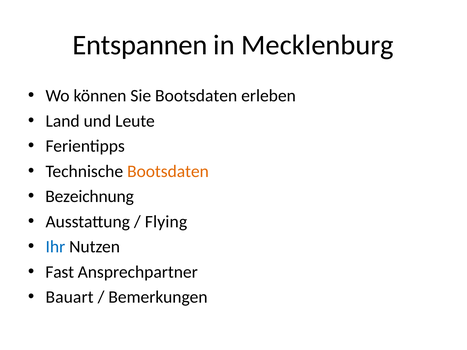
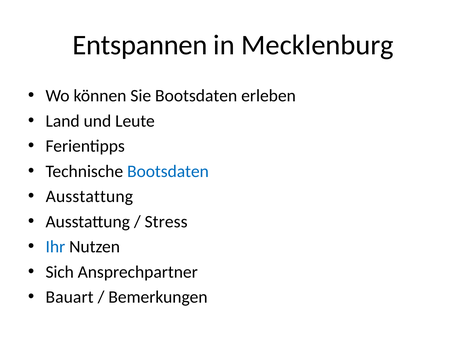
Bootsdaten at (168, 171) colour: orange -> blue
Bezeichnung at (90, 197): Bezeichnung -> Ausstattung
Flying: Flying -> Stress
Fast: Fast -> Sich
